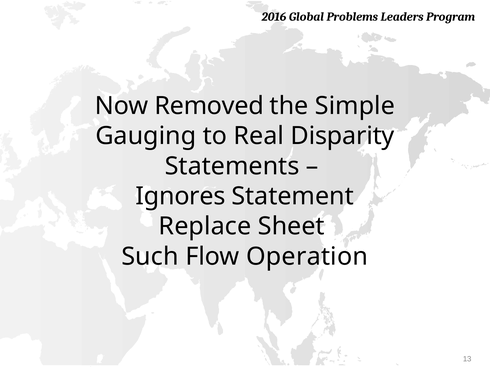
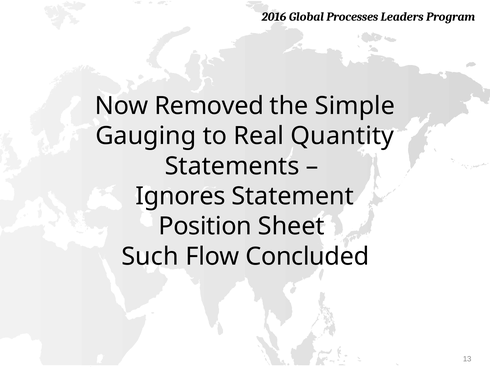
Problems: Problems -> Processes
Disparity: Disparity -> Quantity
Replace: Replace -> Position
Operation: Operation -> Concluded
